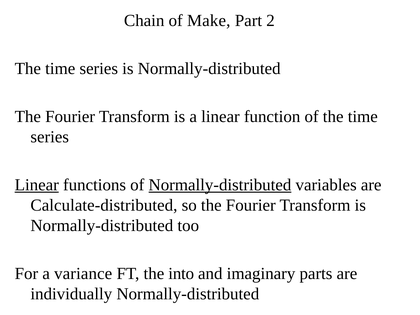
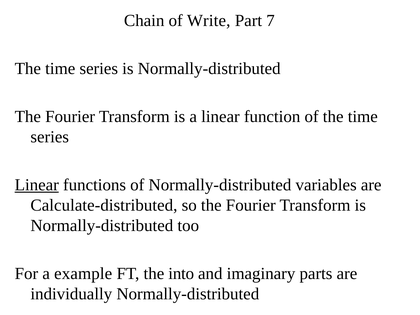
Make: Make -> Write
2: 2 -> 7
Normally-distributed at (220, 185) underline: present -> none
variance: variance -> example
